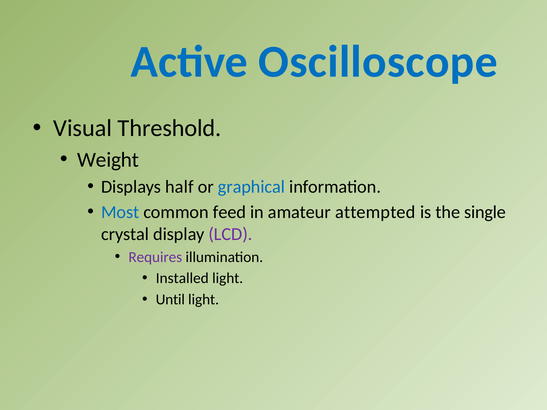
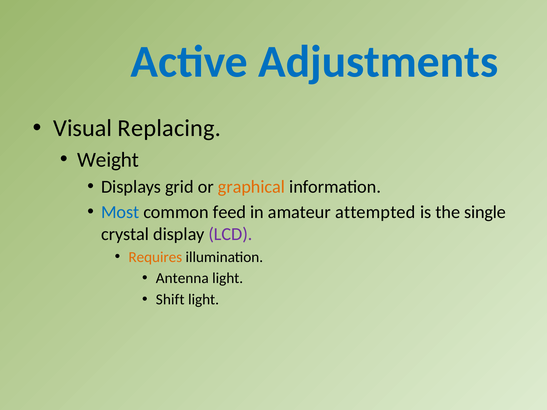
Oscilloscope: Oscilloscope -> Adjustments
Threshold: Threshold -> Replacing
half: half -> grid
graphical colour: blue -> orange
Requires colour: purple -> orange
Installed: Installed -> Antenna
Until: Until -> Shift
